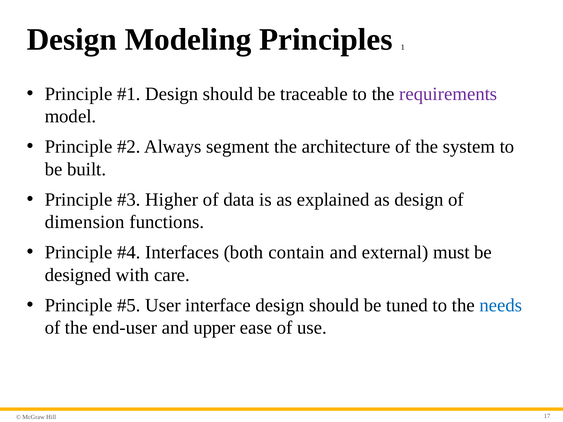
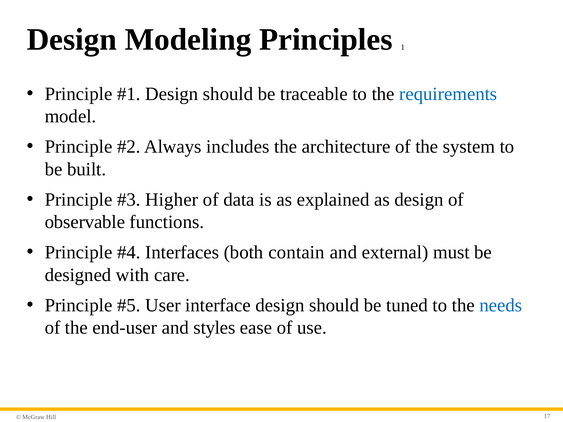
requirements colour: purple -> blue
segment: segment -> includes
dimension: dimension -> observable
upper: upper -> styles
